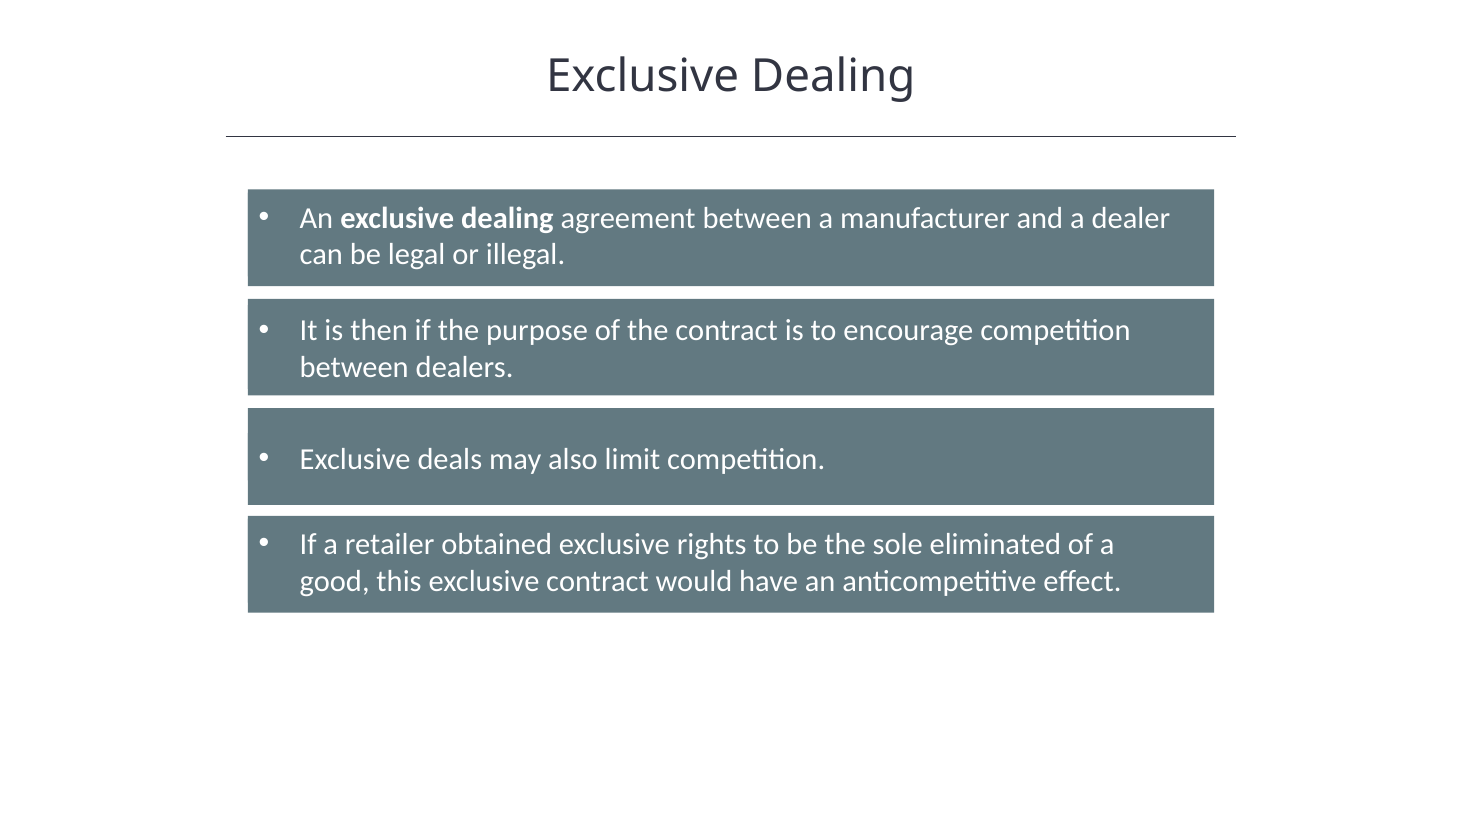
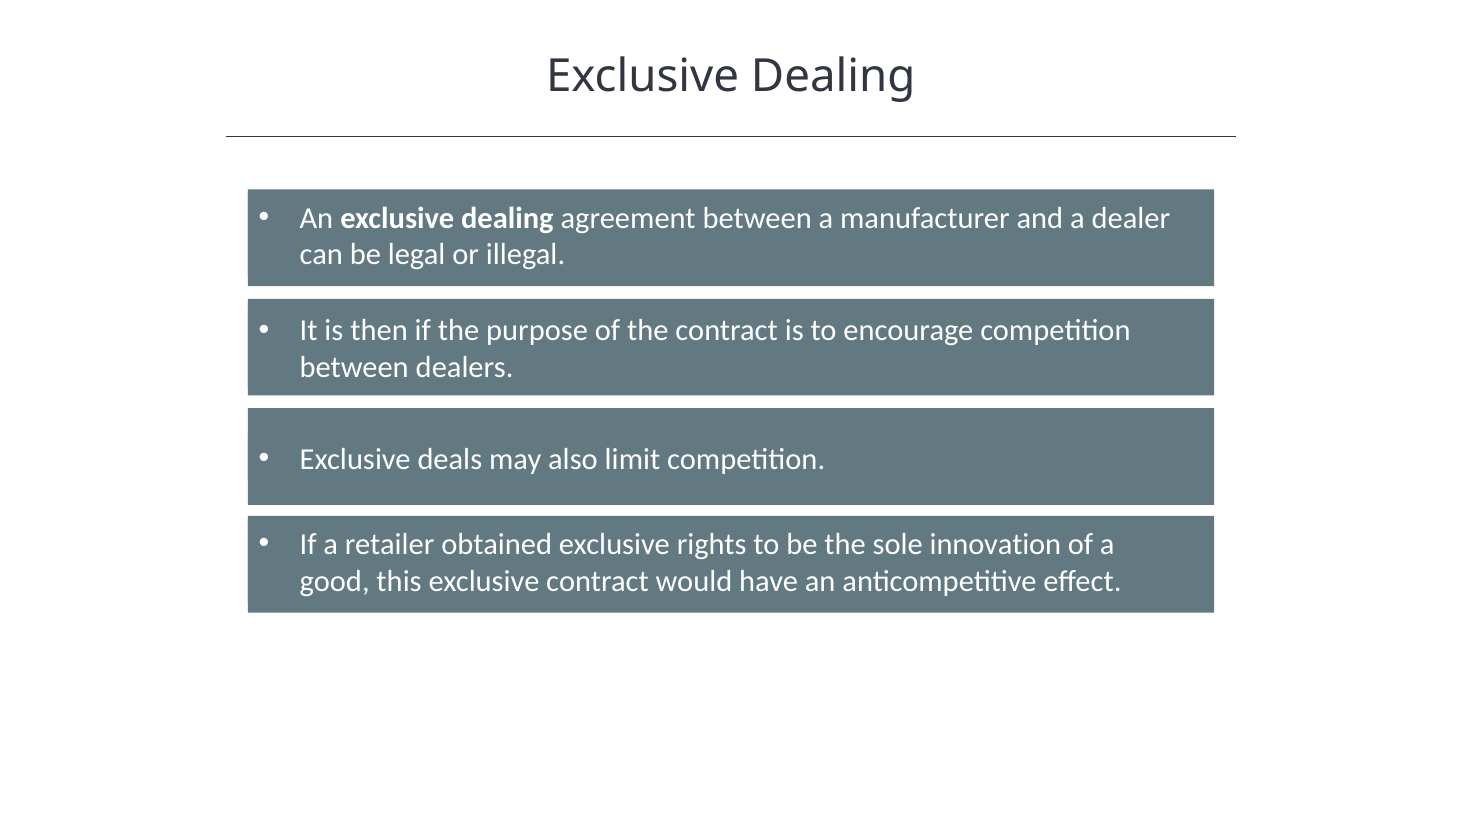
eliminated: eliminated -> innovation
